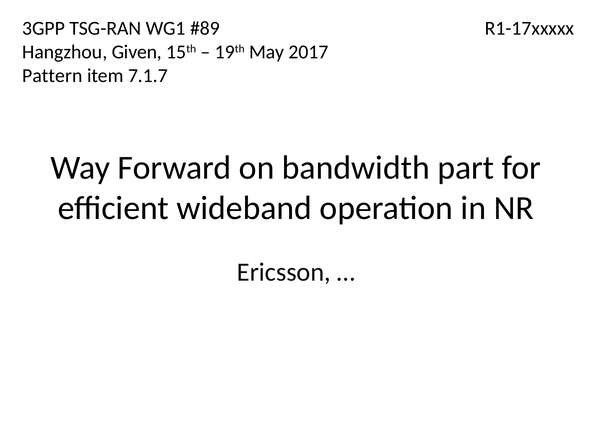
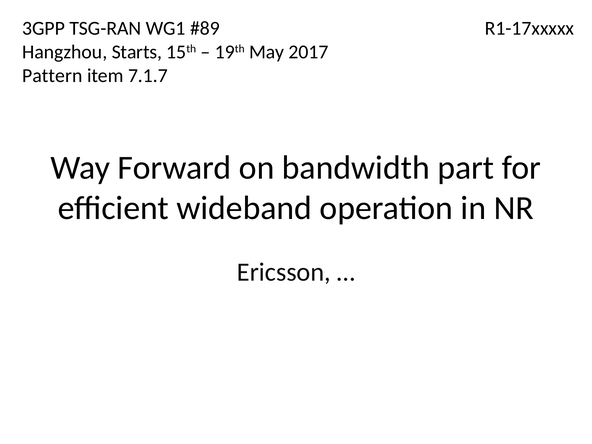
Given: Given -> Starts
